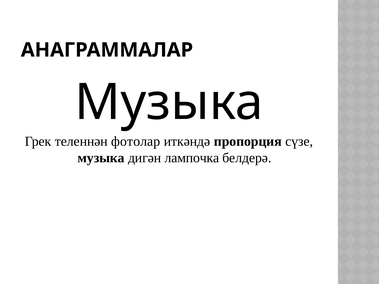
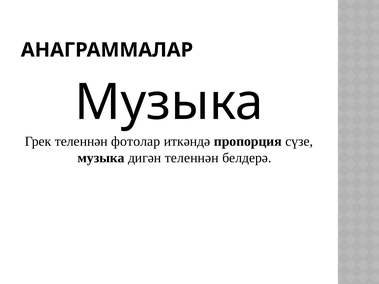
дигән лампочка: лампочка -> теленнән
